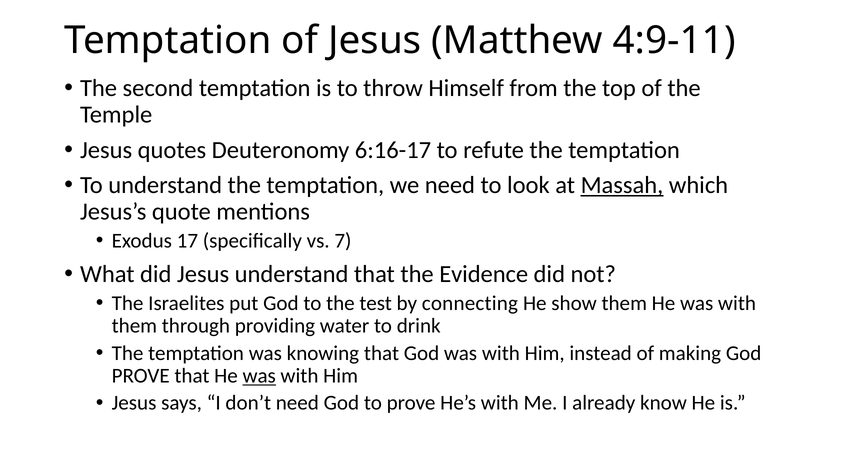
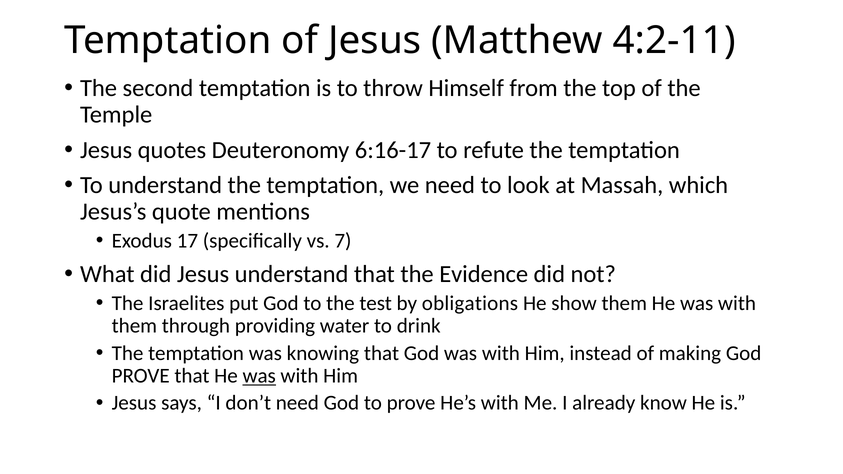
4:9-11: 4:9-11 -> 4:2-11
Massah underline: present -> none
connecting: connecting -> obligations
